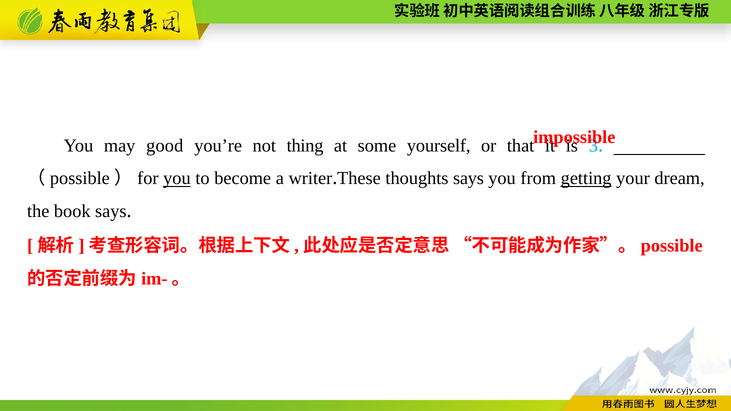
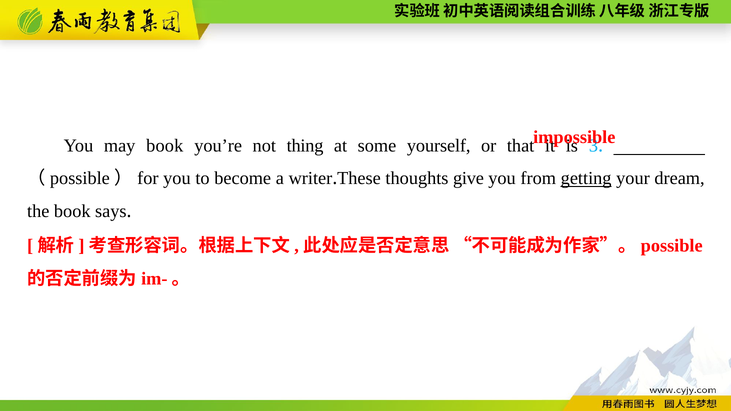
may good: good -> book
you at (177, 179) underline: present -> none
thoughts says: says -> give
